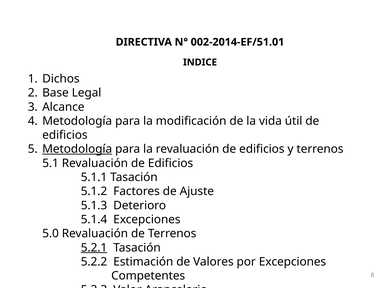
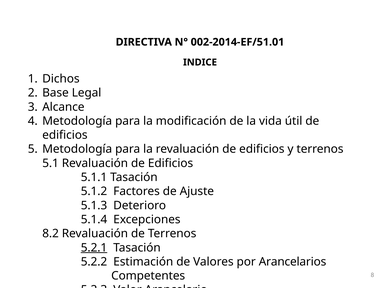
Metodología at (77, 149) underline: present -> none
5.0: 5.0 -> 8.2
por Excepciones: Excepciones -> Arancelarios
